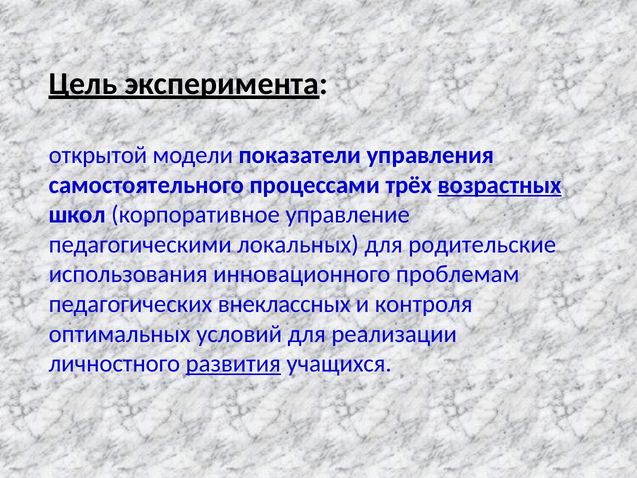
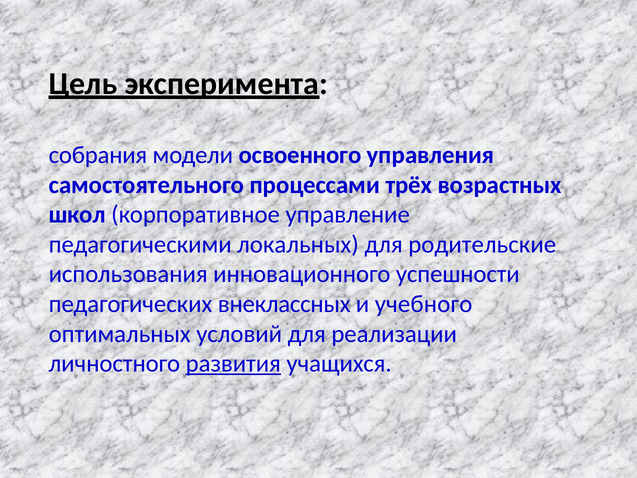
открытой: открытой -> собрания
показатели: показатели -> освоенного
возрастных underline: present -> none
проблемам: проблемам -> успешности
контроля: контроля -> учебного
